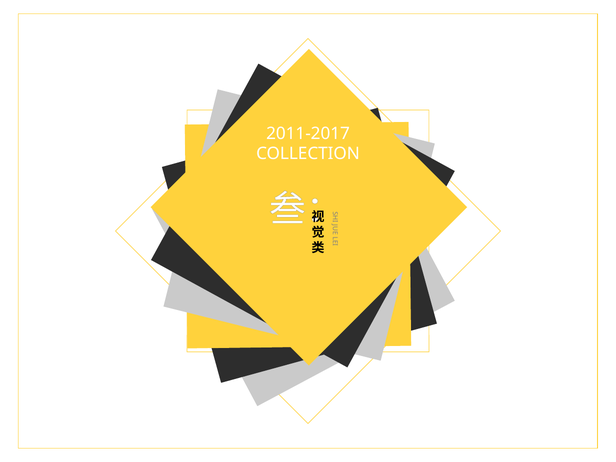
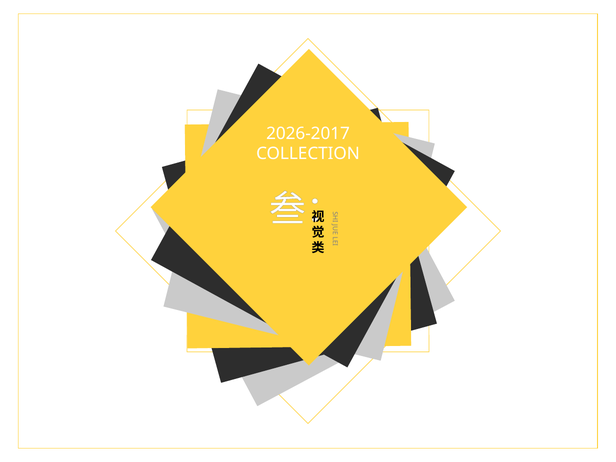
2011-2017: 2011-2017 -> 2026-2017
